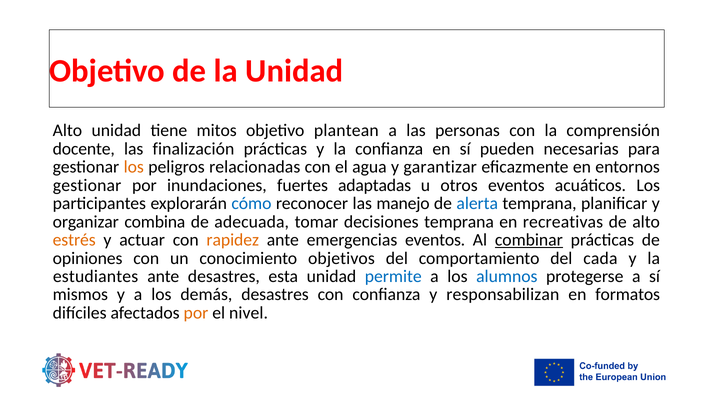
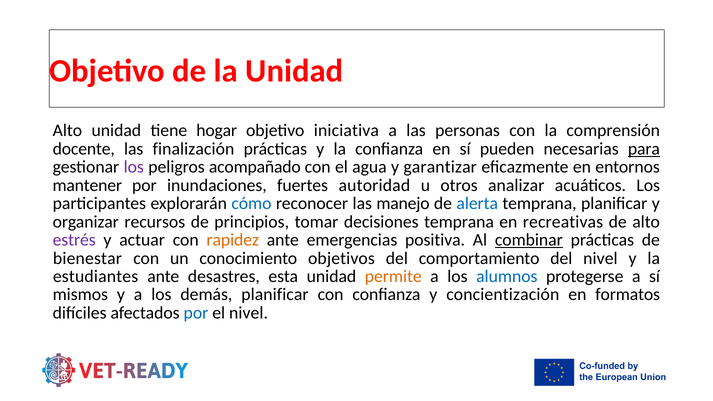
mitos: mitos -> hogar
plantean: plantean -> iniciativa
para underline: none -> present
los at (134, 167) colour: orange -> purple
relacionadas: relacionadas -> acompañado
gestionar at (87, 185): gestionar -> mantener
adaptadas: adaptadas -> autoridad
otros eventos: eventos -> analizar
combina: combina -> recursos
adecuada: adecuada -> principios
estrés colour: orange -> purple
emergencias eventos: eventos -> positiva
opiniones: opiniones -> bienestar
del cada: cada -> nivel
permite colour: blue -> orange
demás desastres: desastres -> planificar
responsabilizan: responsabilizan -> concientización
por at (196, 313) colour: orange -> blue
